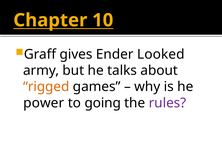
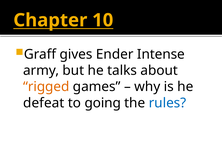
Looked: Looked -> Intense
power: power -> defeat
rules colour: purple -> blue
